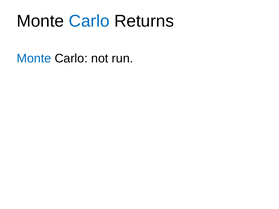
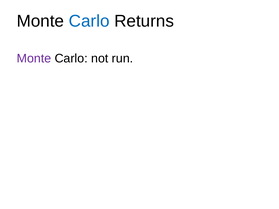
Monte at (34, 59) colour: blue -> purple
